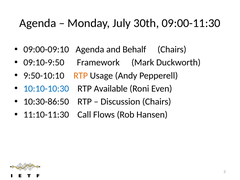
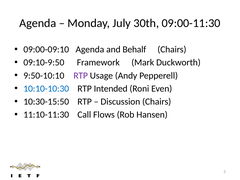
RTP at (81, 76) colour: orange -> purple
Available: Available -> Intended
10:30-86:50: 10:30-86:50 -> 10:30-15:50
